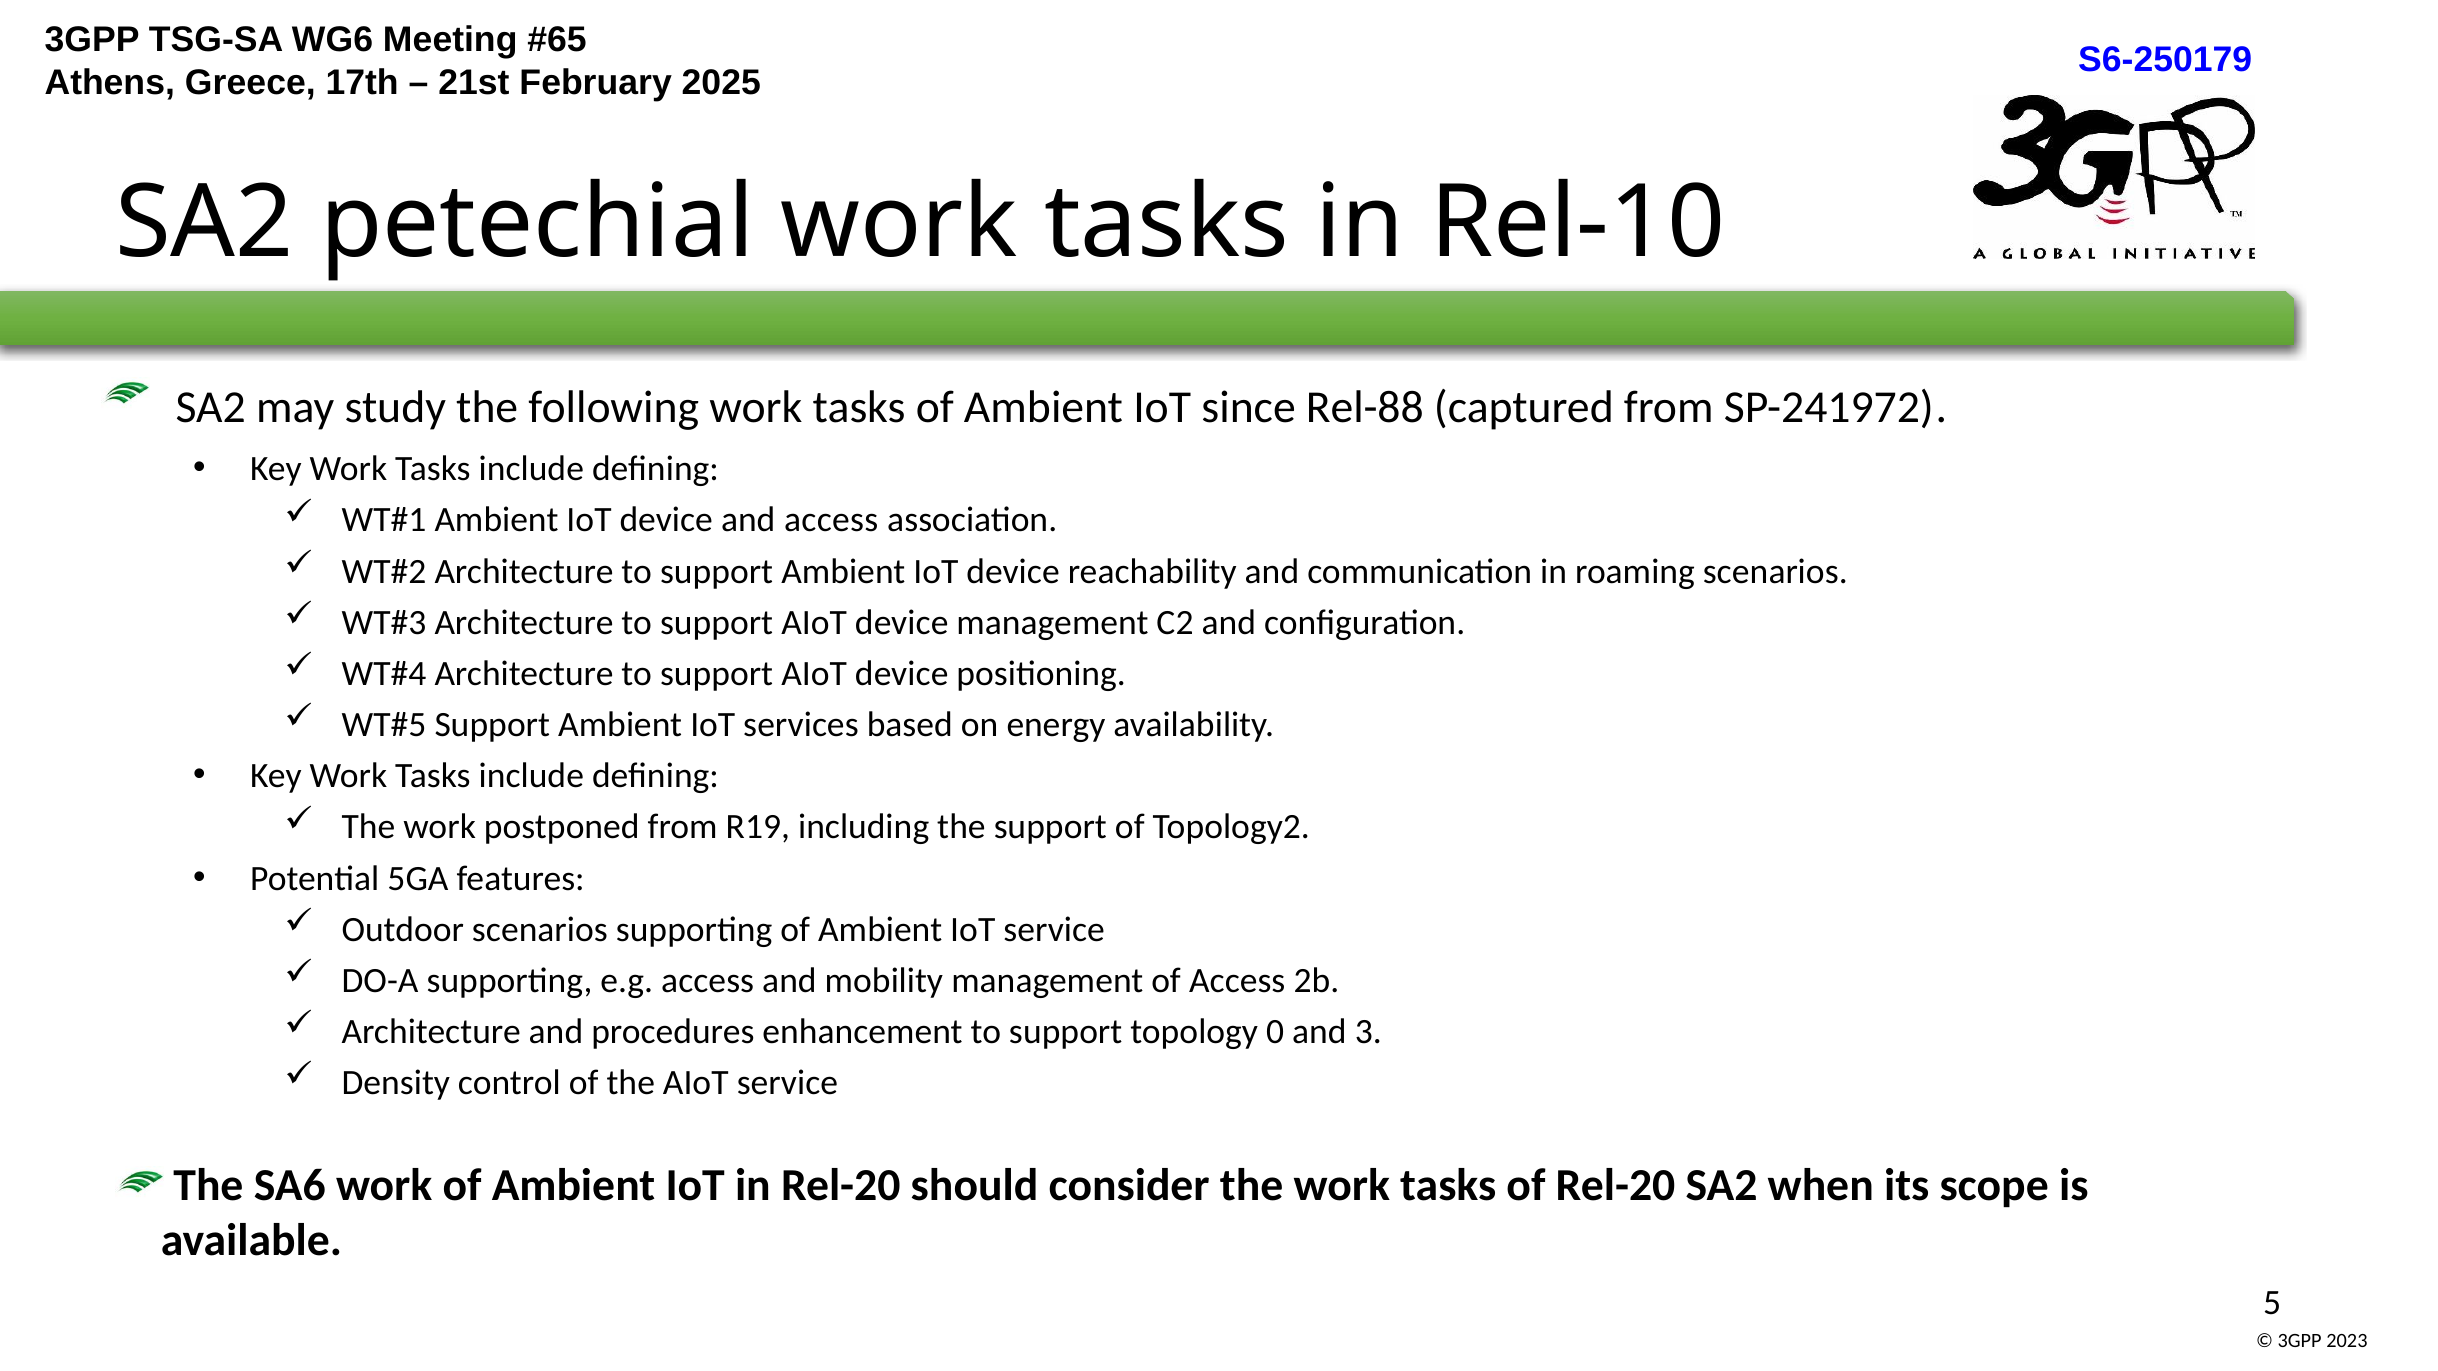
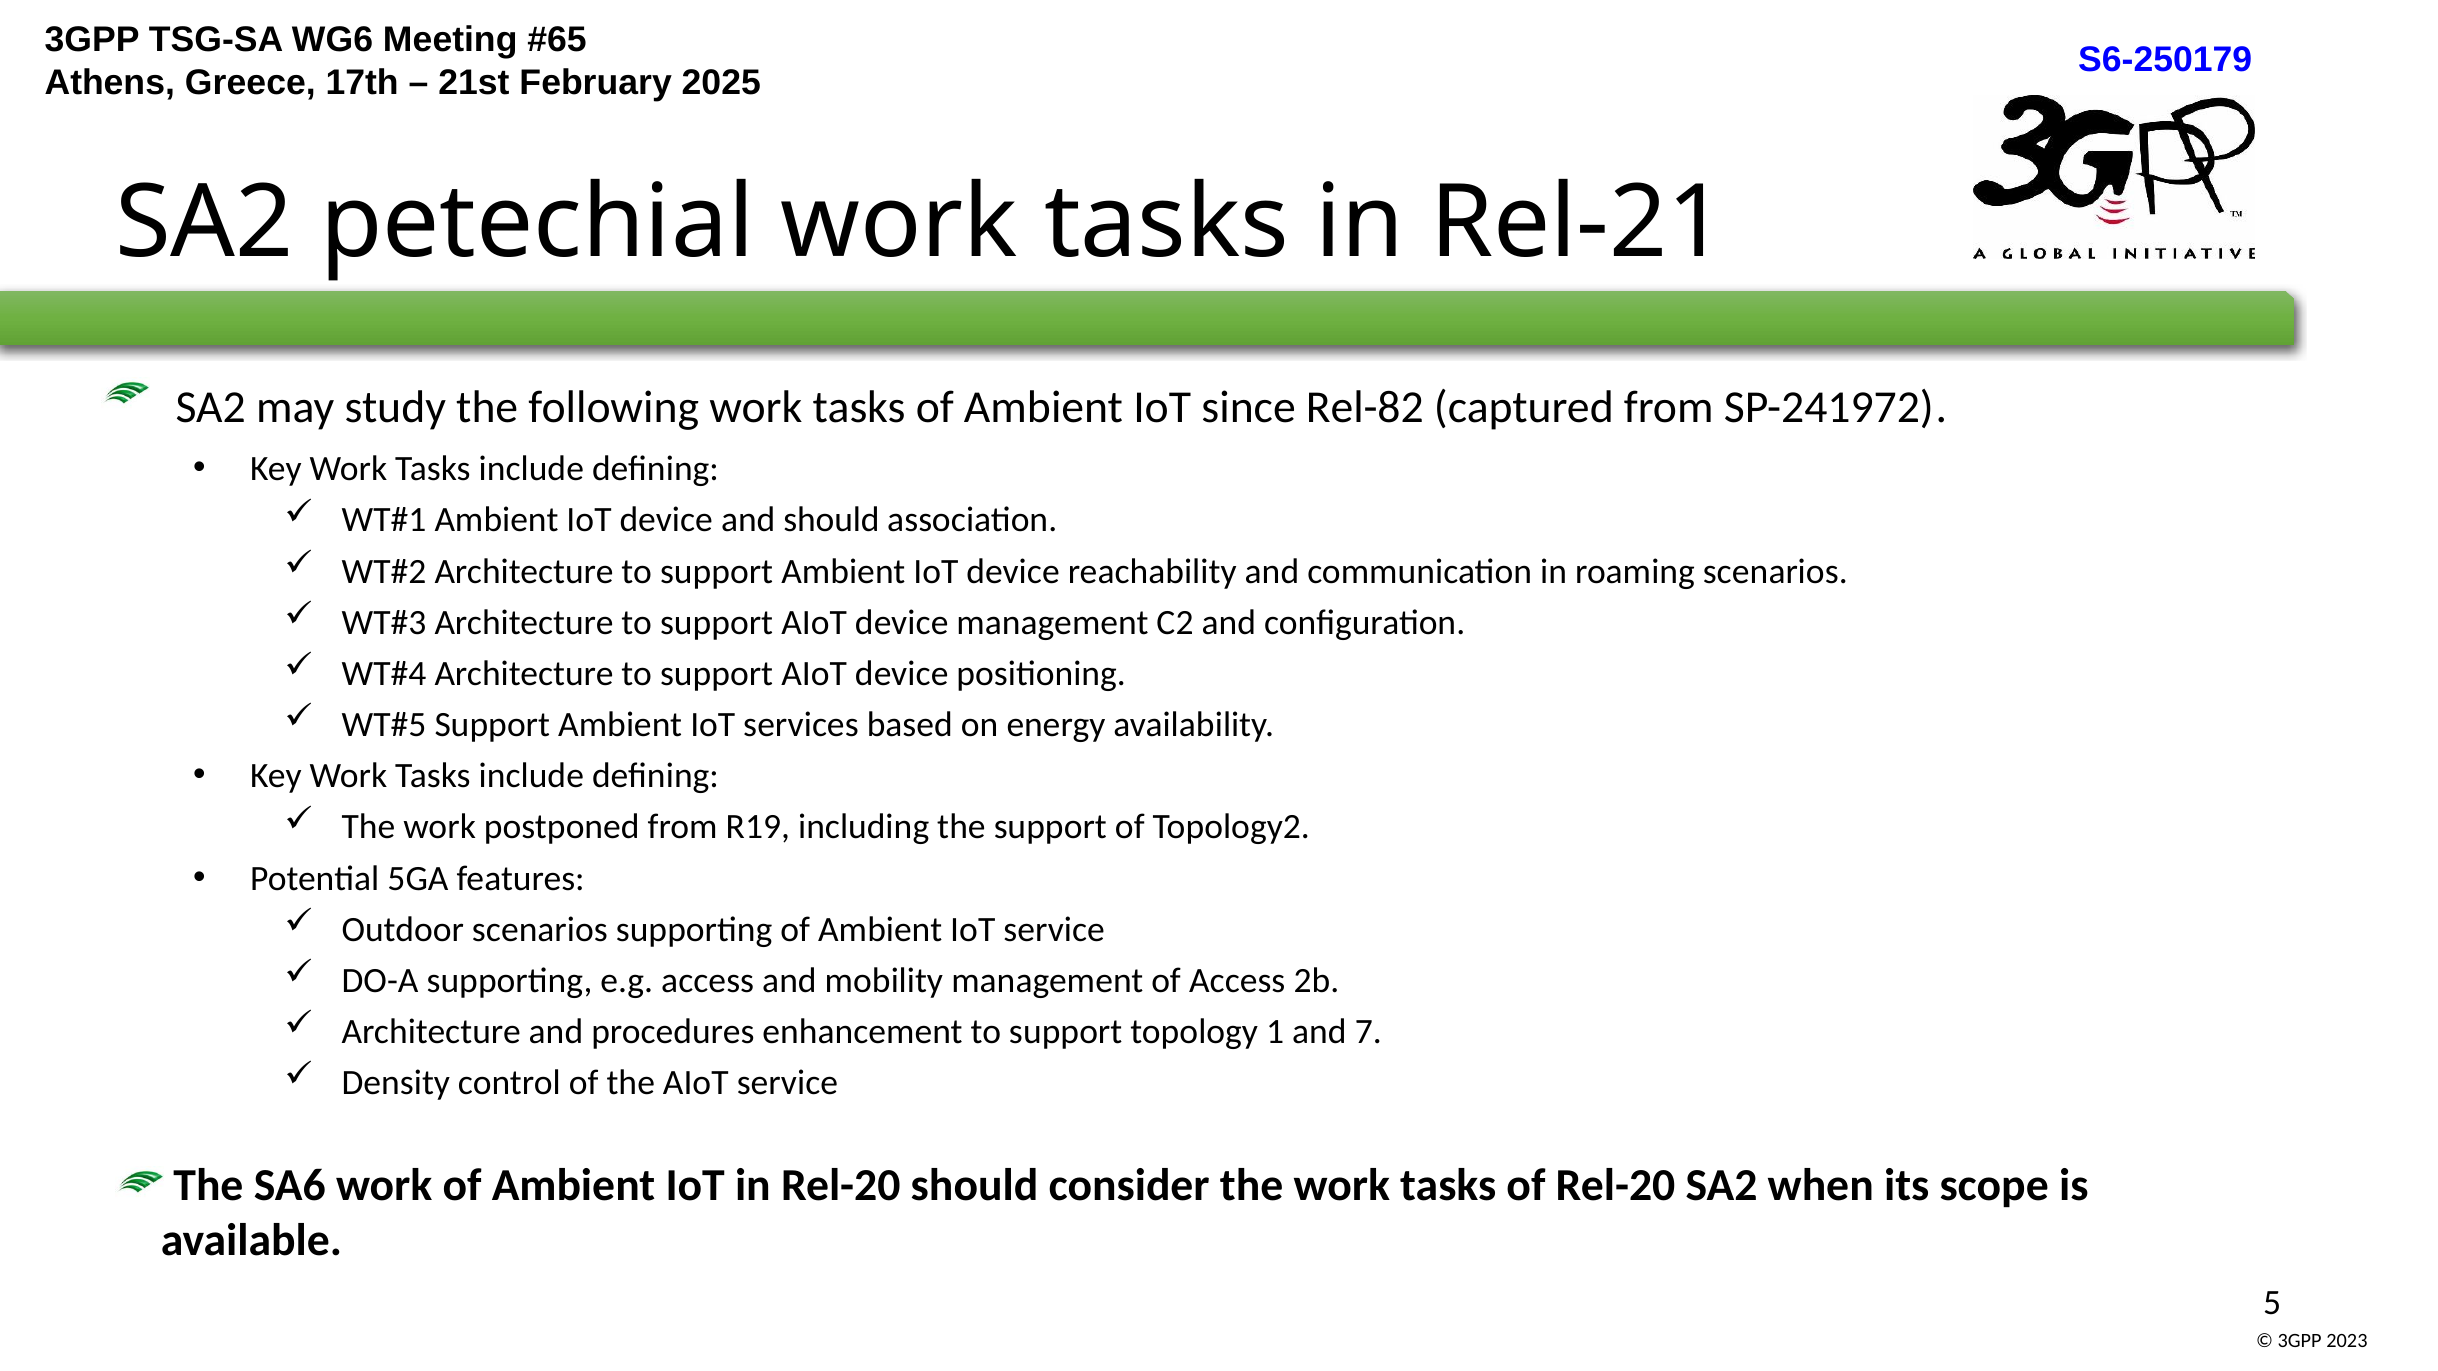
Rel-10: Rel-10 -> Rel-21
Rel-88: Rel-88 -> Rel-82
and access: access -> should
0: 0 -> 1
3: 3 -> 7
